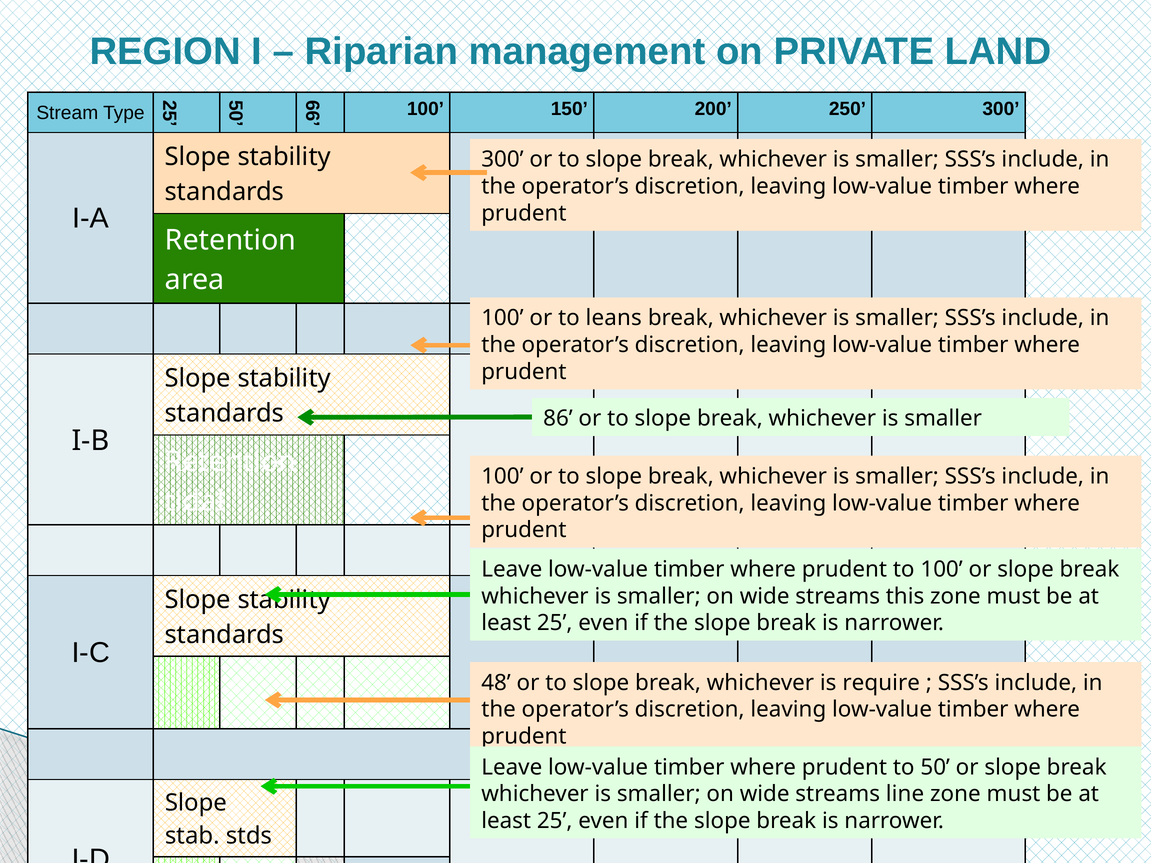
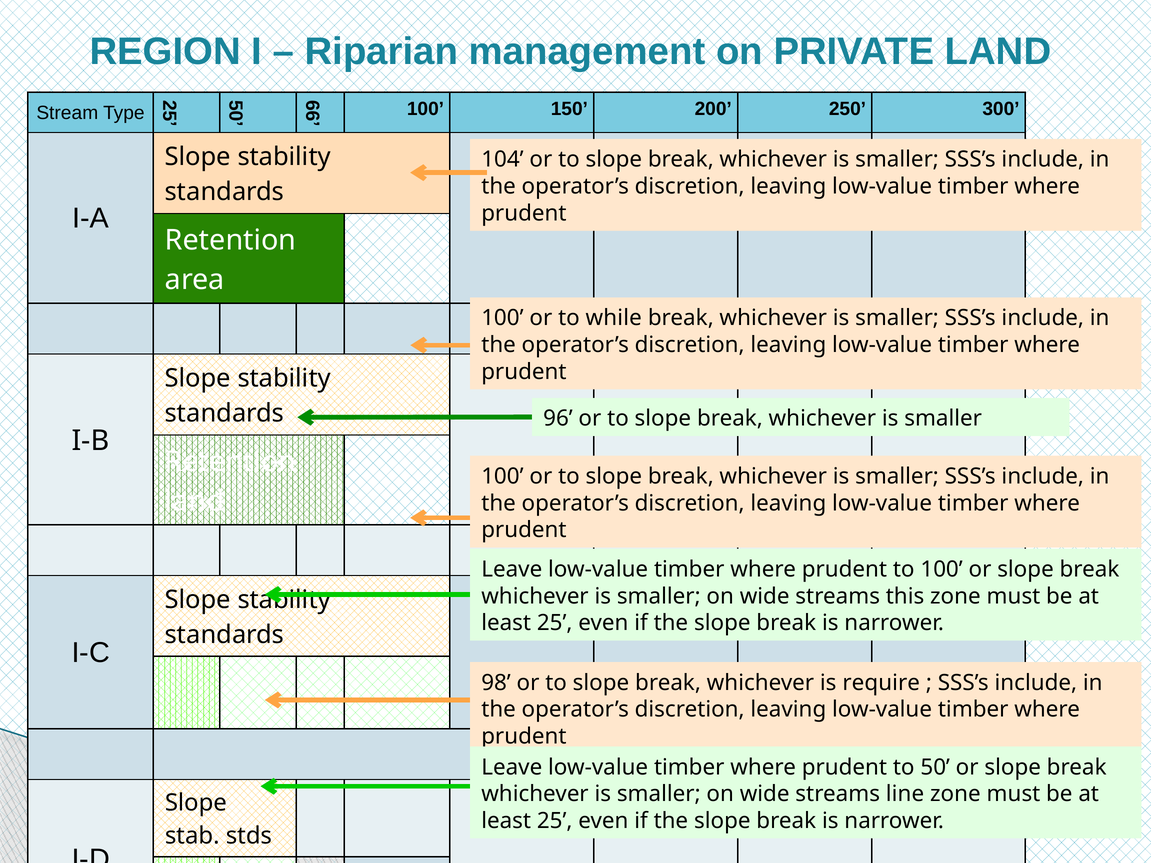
300 at (502, 160): 300 -> 104
leans: leans -> while
86: 86 -> 96
tidal at (195, 501): tidal -> land
48: 48 -> 98
